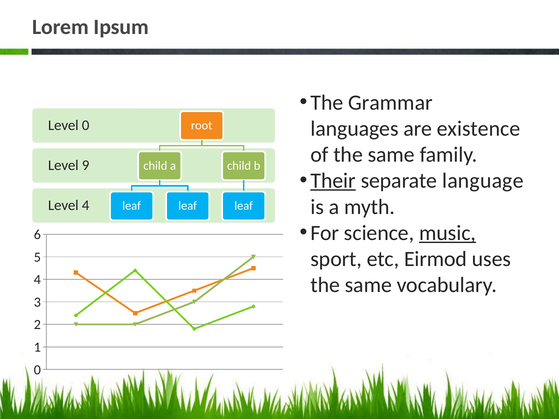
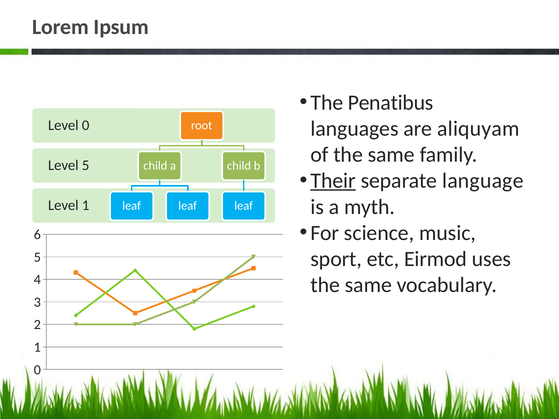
Grammar: Grammar -> Penatibus
existence: existence -> aliquyam
9 at (86, 166): 9 -> 5
4 at (86, 206): 4 -> 1
music underline: present -> none
